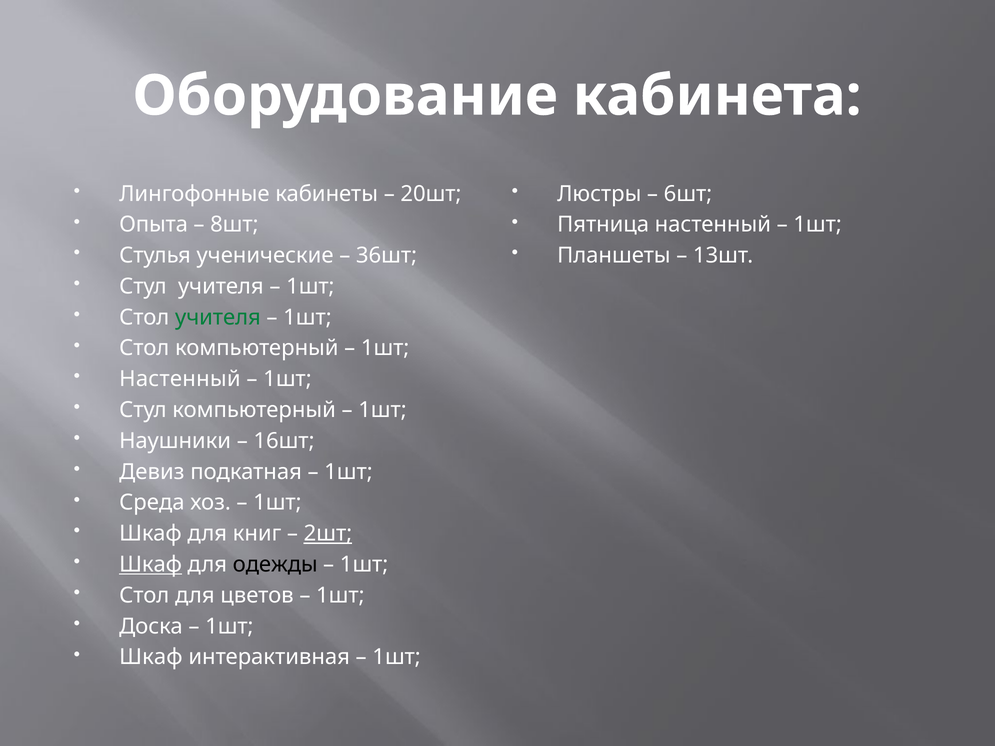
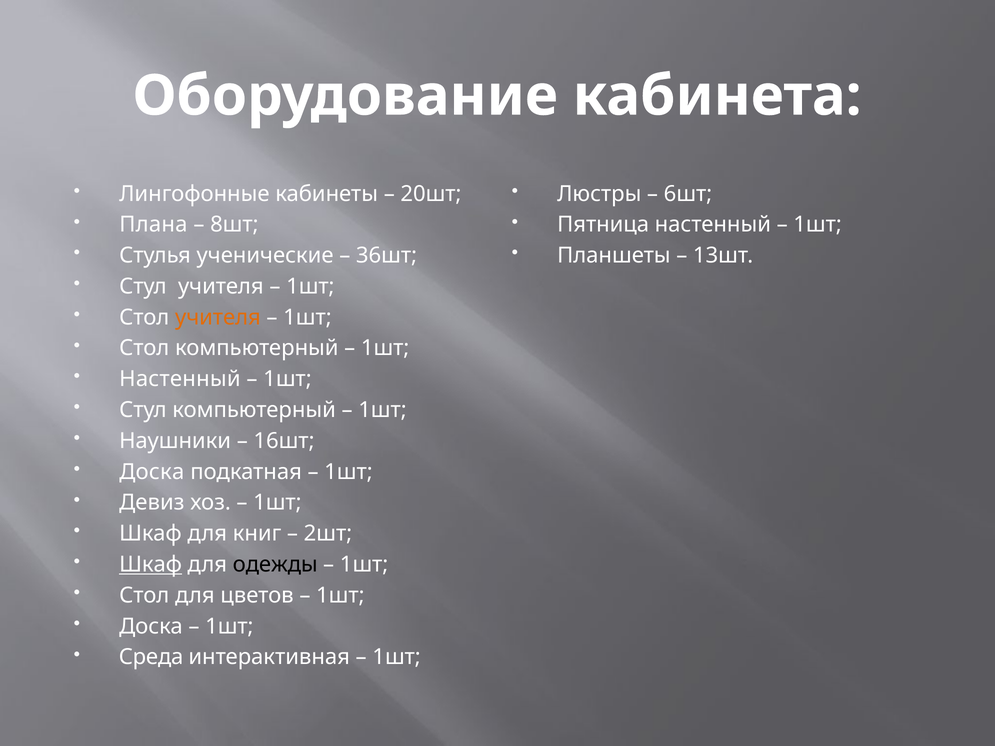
Опыта: Опыта -> Плана
учителя at (218, 317) colour: green -> orange
Девиз at (152, 472): Девиз -> Доска
Среда: Среда -> Девиз
2шт underline: present -> none
Шкаф at (151, 657): Шкаф -> Среда
